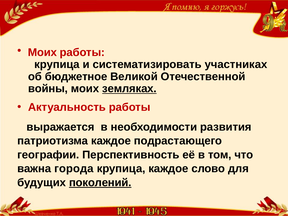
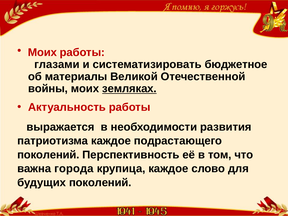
крупица at (57, 64): крупица -> глазами
участниках: участниках -> бюджетное
бюджетное: бюджетное -> материалы
географии at (48, 155): географии -> поколений
поколений at (100, 183) underline: present -> none
